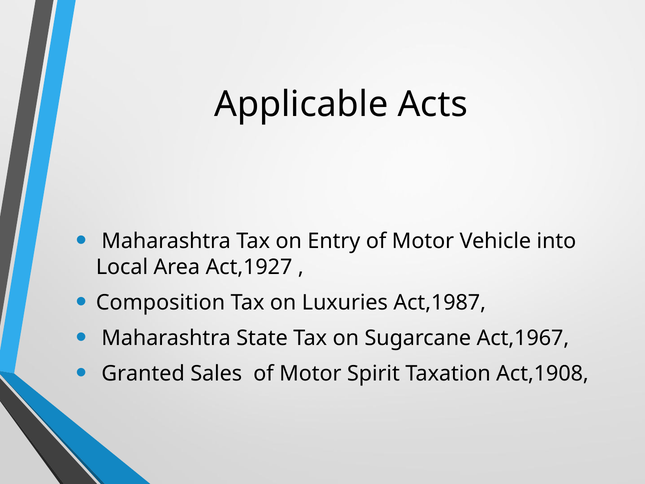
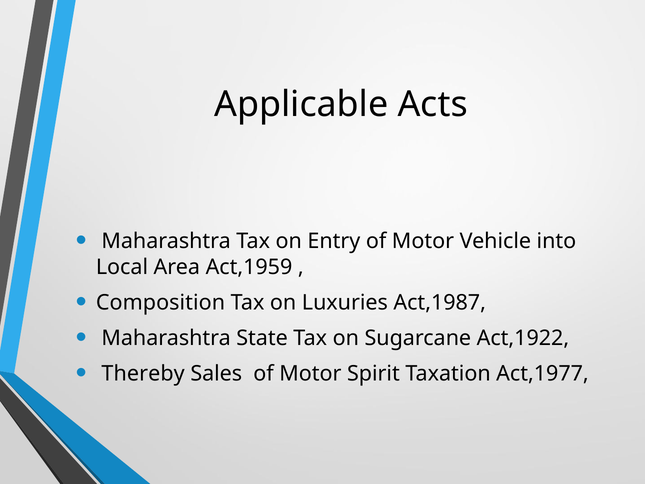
Act,1927: Act,1927 -> Act,1959
Act,1967: Act,1967 -> Act,1922
Granted: Granted -> Thereby
Act,1908: Act,1908 -> Act,1977
